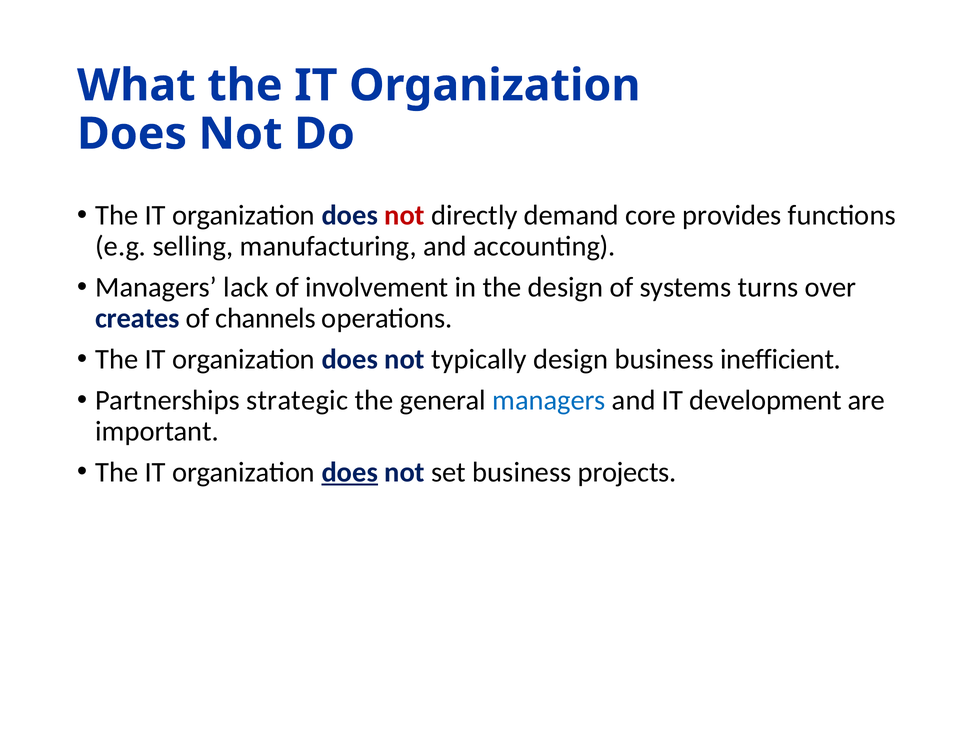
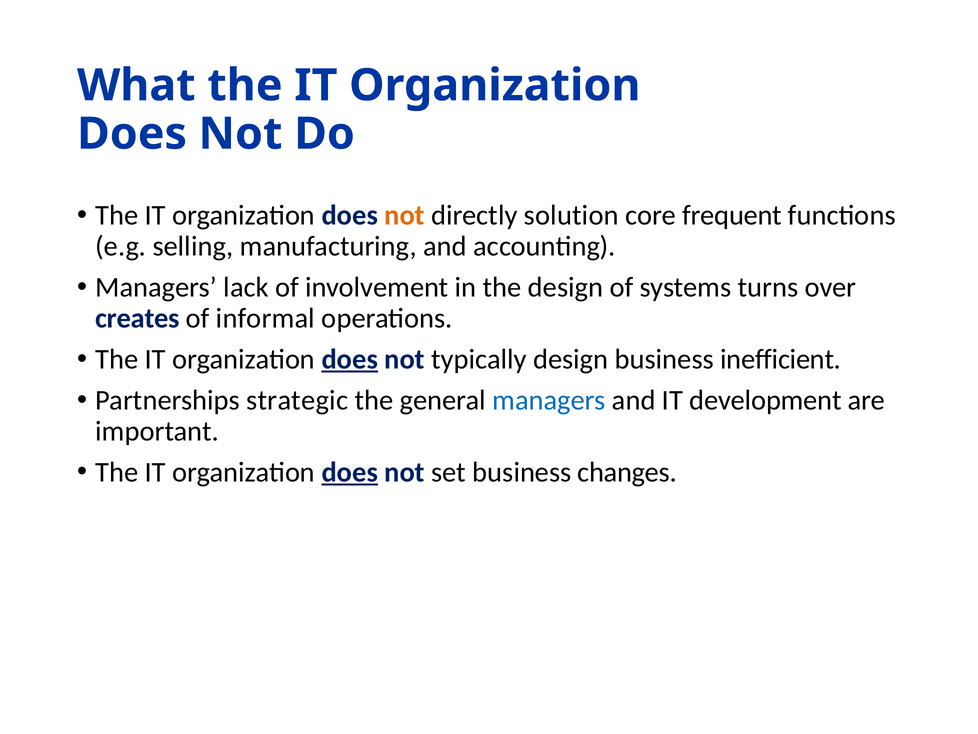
not at (405, 215) colour: red -> orange
demand: demand -> solution
provides: provides -> frequent
channels: channels -> informal
does at (350, 359) underline: none -> present
projects: projects -> changes
